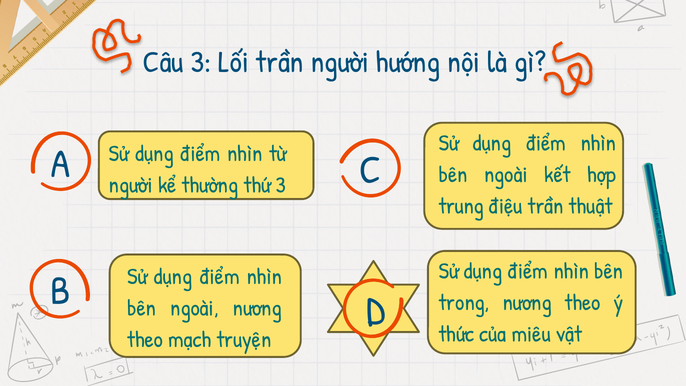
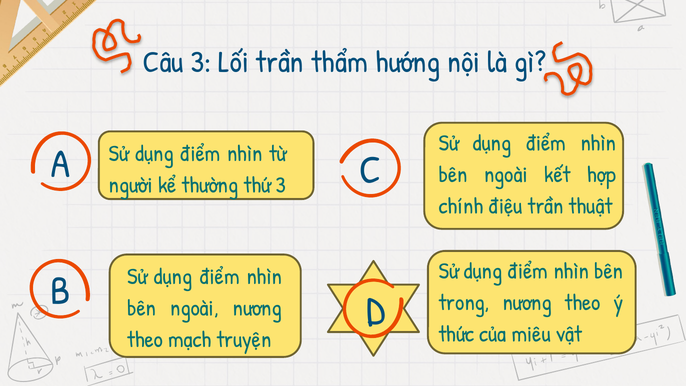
trần người: người -> thẩm
trung: trung -> chính
